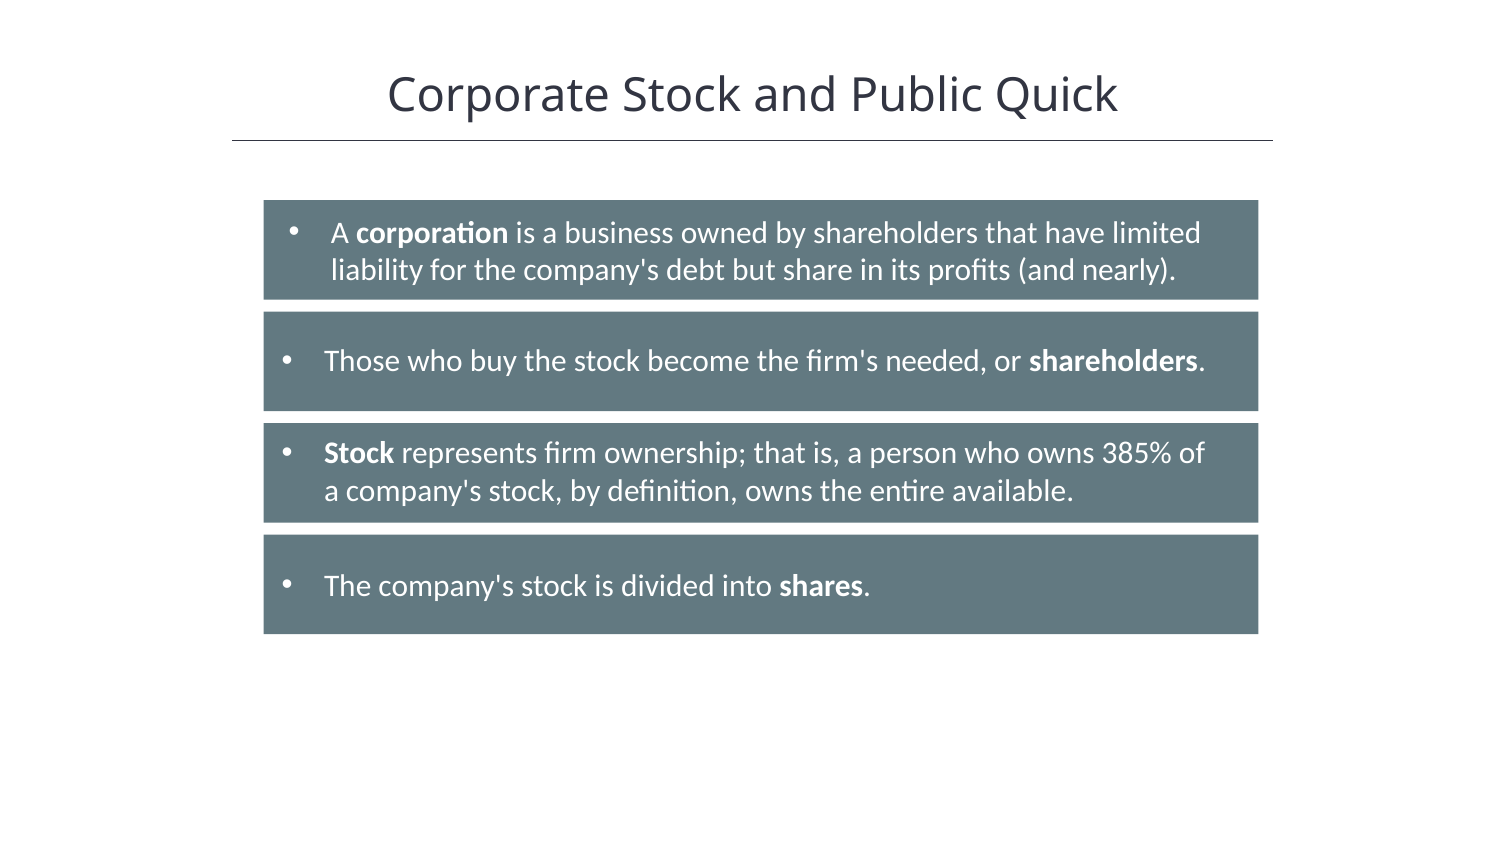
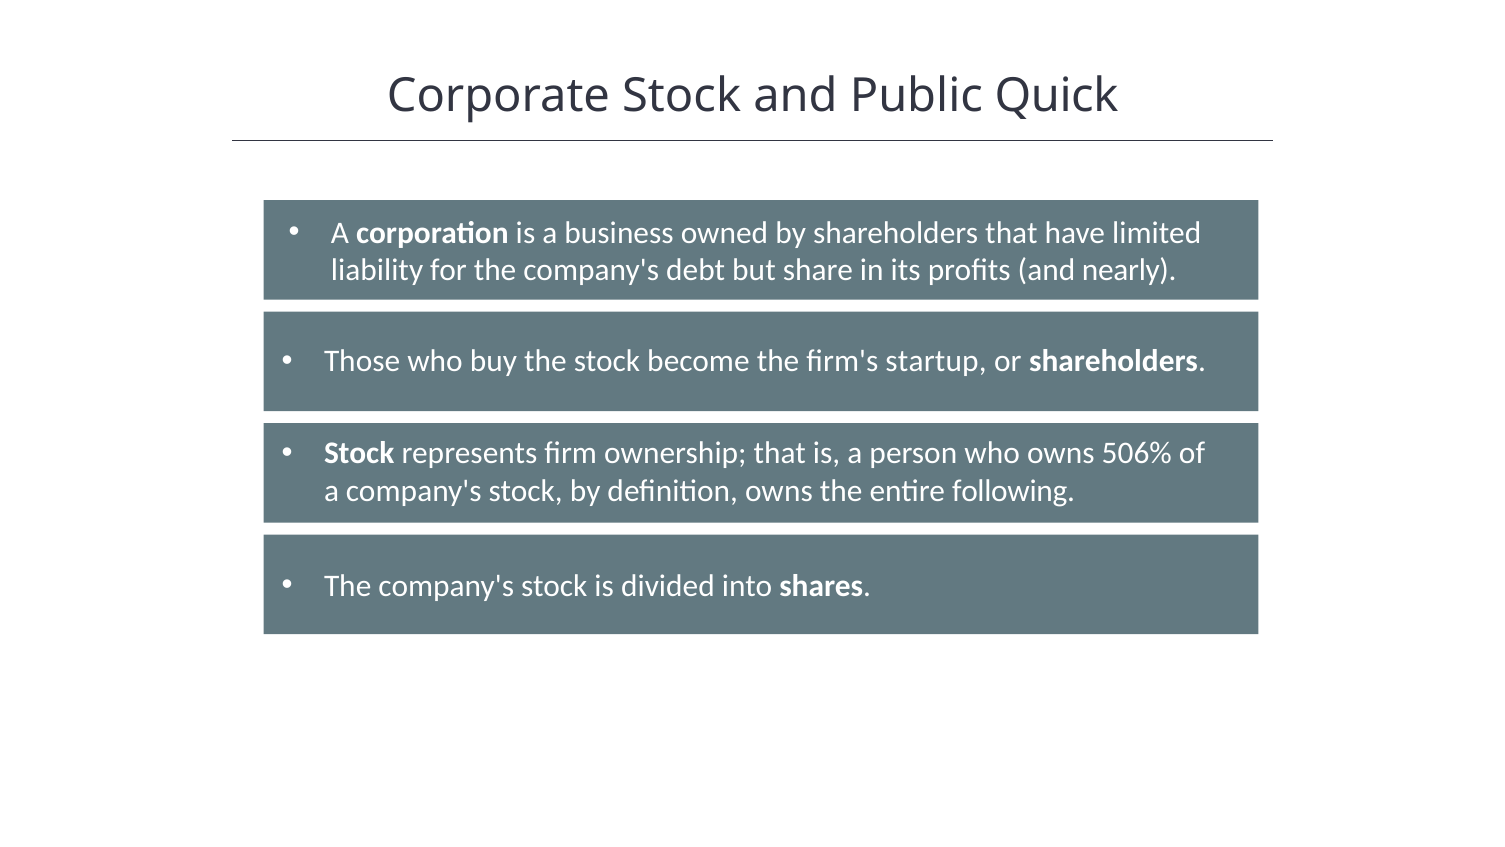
needed: needed -> startup
385%: 385% -> 506%
available: available -> following
